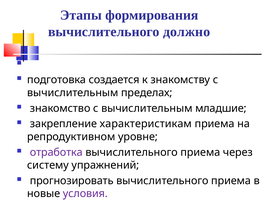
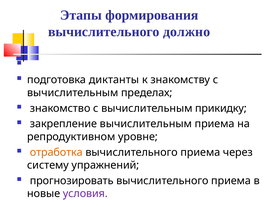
создается: создается -> диктанты
младшие: младшие -> прикидку
закрепление характеристикам: характеристикам -> вычислительным
отработка colour: purple -> orange
